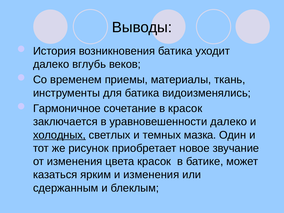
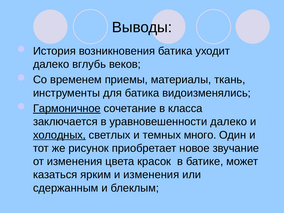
Гармоничное underline: none -> present
в красок: красок -> класса
мазка: мазка -> много
